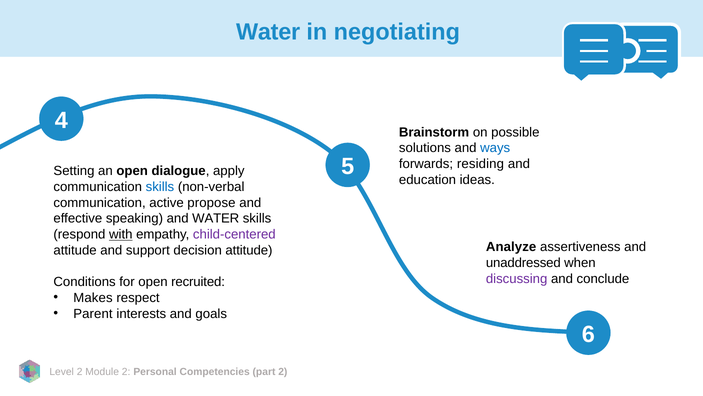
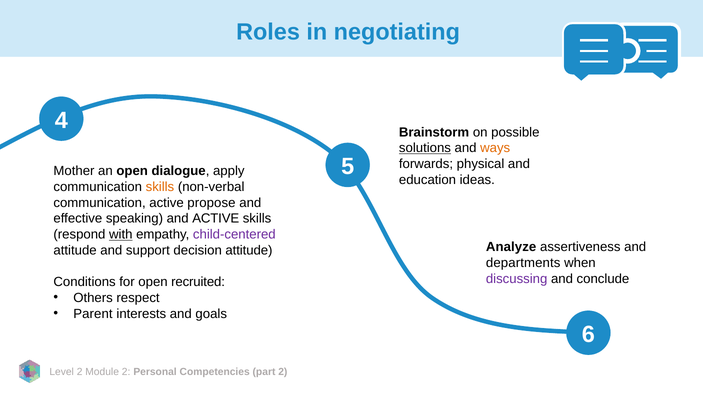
Water at (268, 32): Water -> Roles
solutions underline: none -> present
ways colour: blue -> orange
residing: residing -> physical
Setting: Setting -> Mother
skills at (160, 187) colour: blue -> orange
and WATER: WATER -> ACTIVE
unaddressed: unaddressed -> departments
Makes: Makes -> Others
